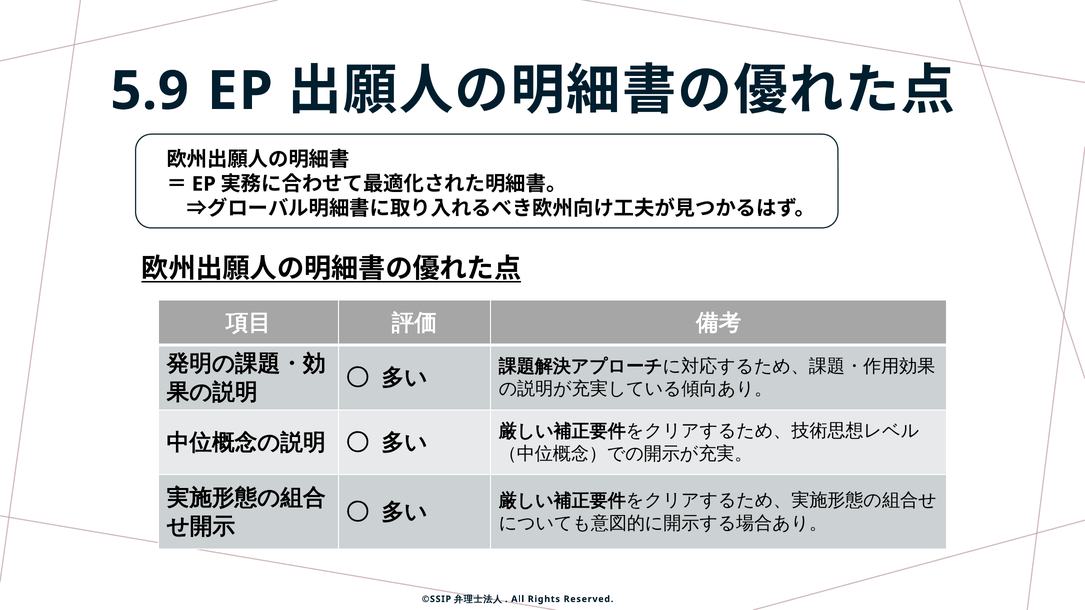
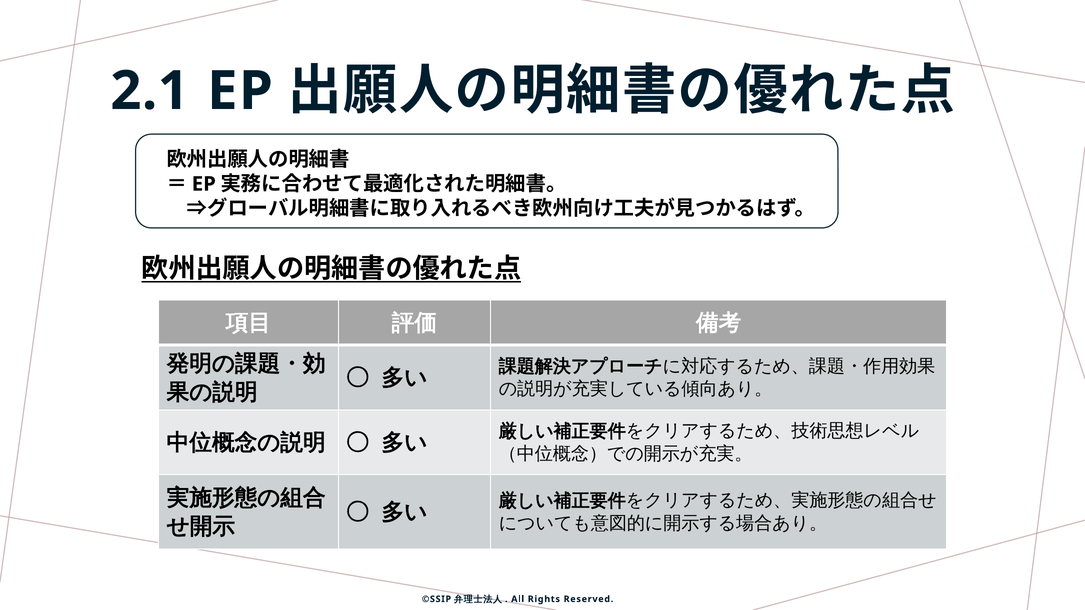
5.9: 5.9 -> 2.1
